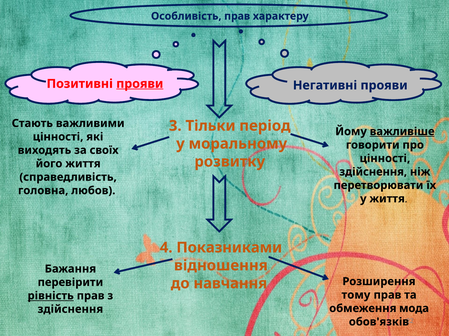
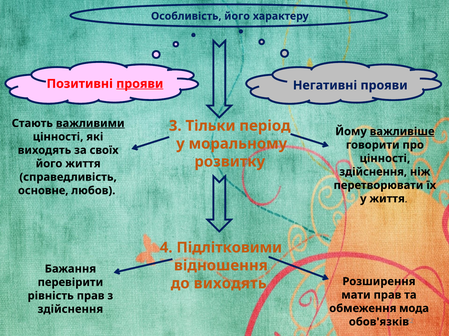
Особливість прав: прав -> його
важливими underline: none -> present
головна: головна -> основне
Показниками: Показниками -> Підлітковими
до навчання: навчання -> виходять
тому: тому -> мати
рівність underline: present -> none
